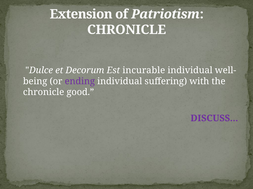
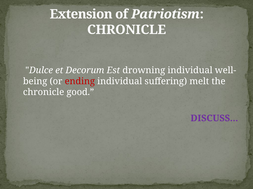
incurable: incurable -> drowning
ending colour: purple -> red
with: with -> melt
